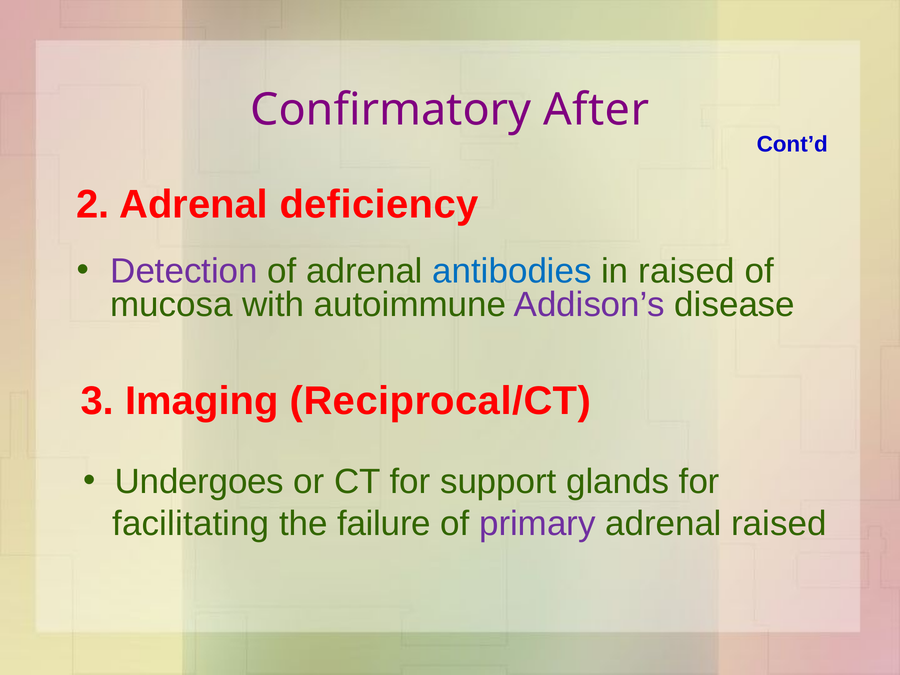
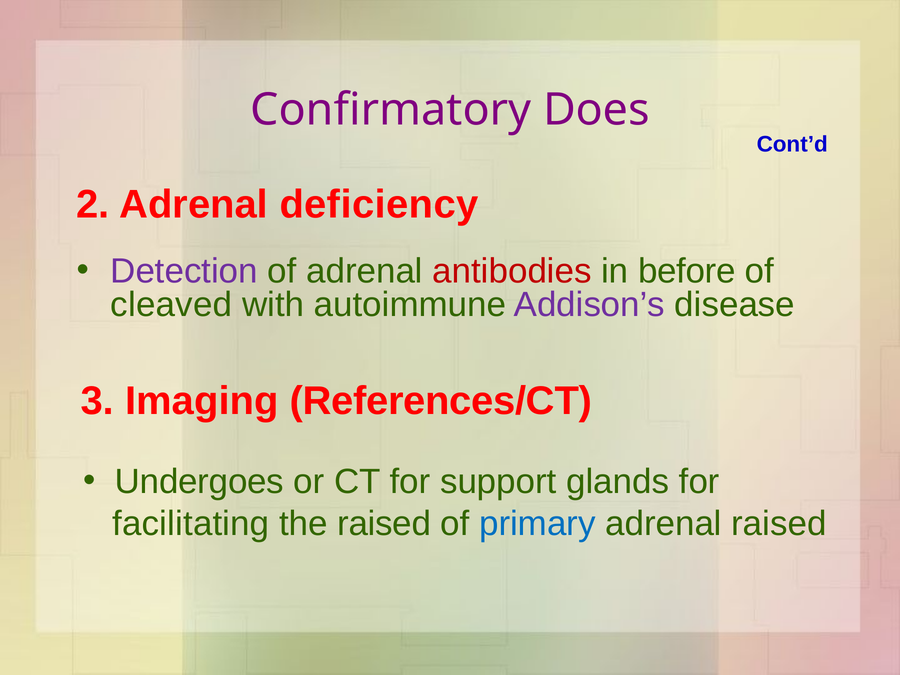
After: After -> Does
antibodies colour: blue -> red
in raised: raised -> before
mucosa: mucosa -> cleaved
Reciprocal/CT: Reciprocal/CT -> References/CT
the failure: failure -> raised
primary colour: purple -> blue
